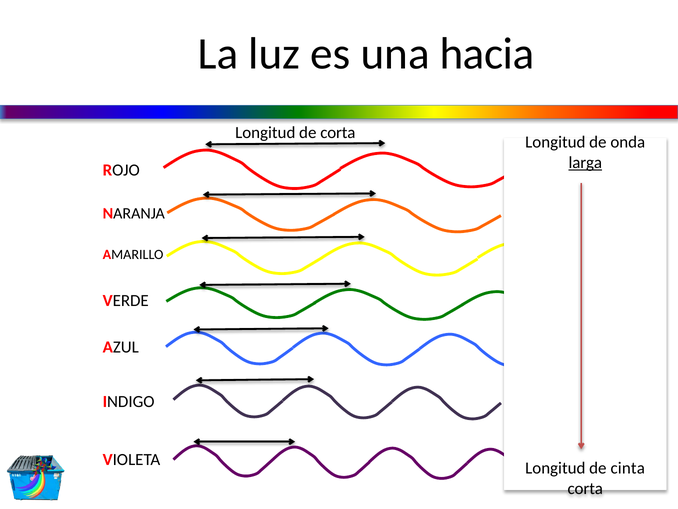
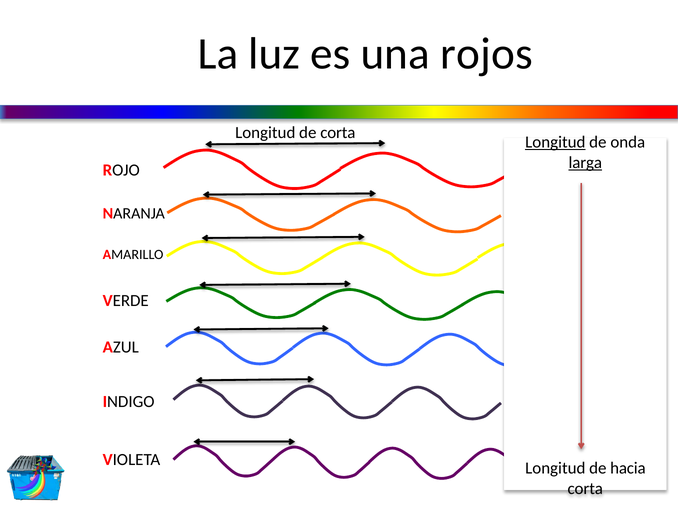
hacia: hacia -> rojos
Longitud at (555, 142) underline: none -> present
cinta: cinta -> hacia
